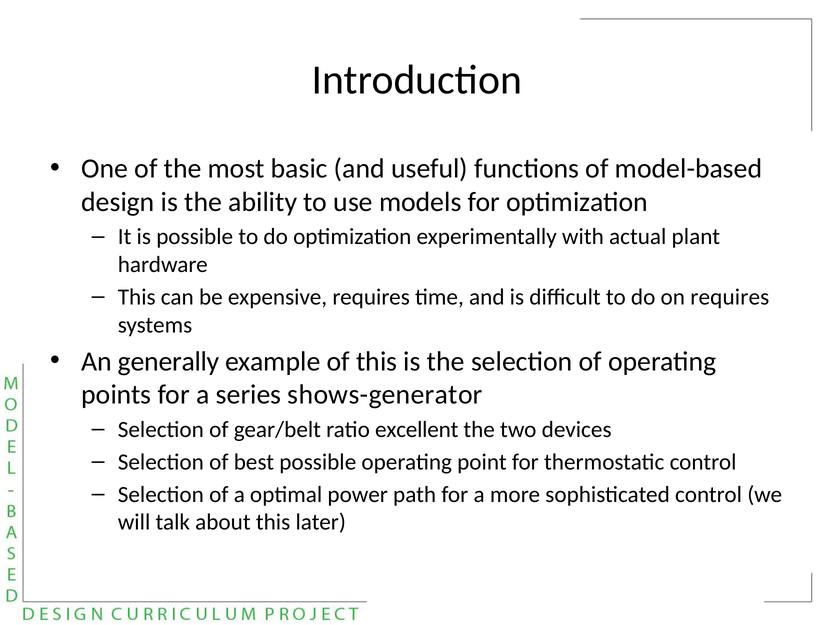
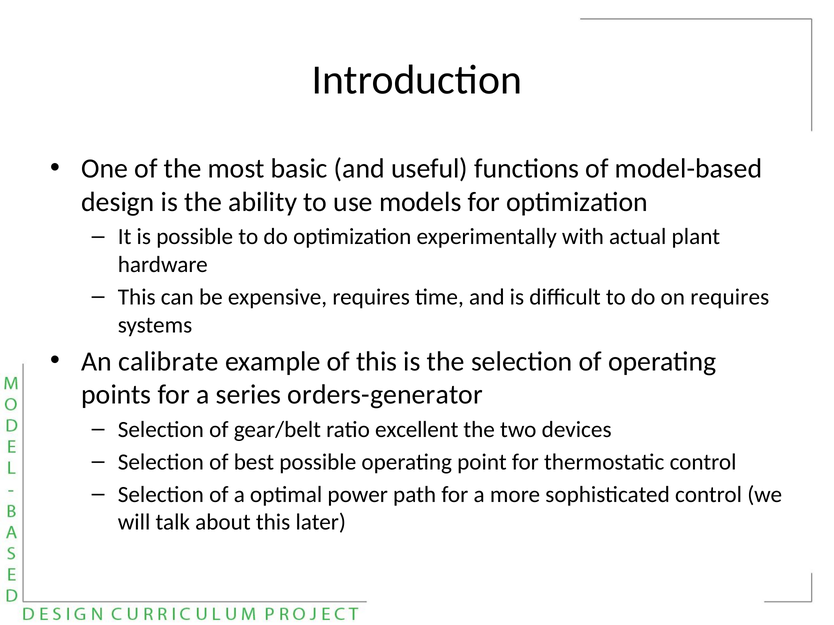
generally: generally -> calibrate
shows-generator: shows-generator -> orders-generator
